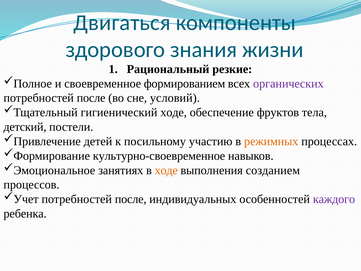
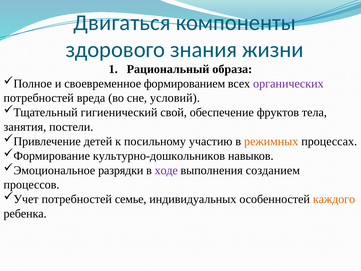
резкие: резкие -> образа
после at (91, 98): после -> вреда
гигиенический ходе: ходе -> свой
детский: детский -> занятия
культурно-своевременное: культурно-своевременное -> культурно-дошкольников
занятиях: занятиях -> разрядки
ходе at (166, 170) colour: orange -> purple
после at (131, 199): после -> семье
каждого colour: purple -> orange
